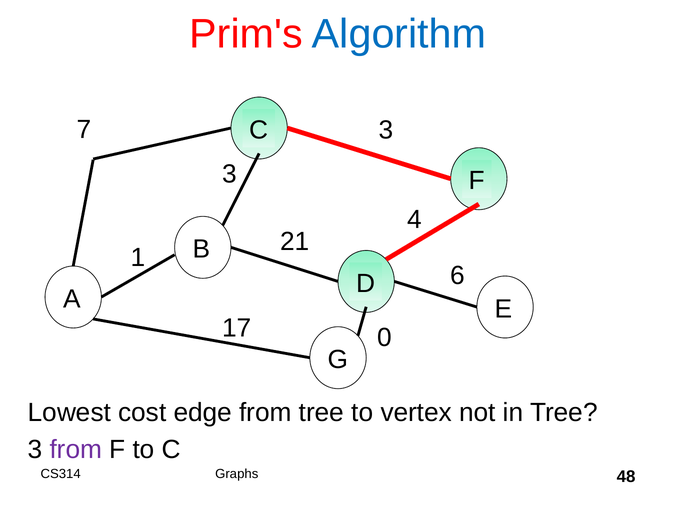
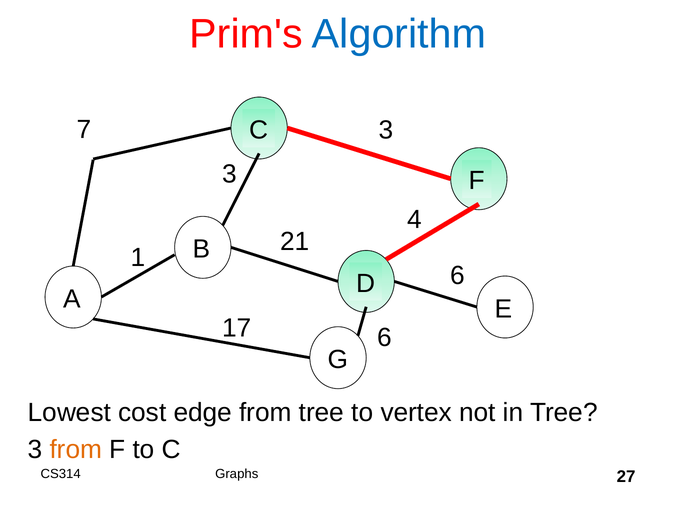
17 0: 0 -> 6
from at (76, 450) colour: purple -> orange
48: 48 -> 27
